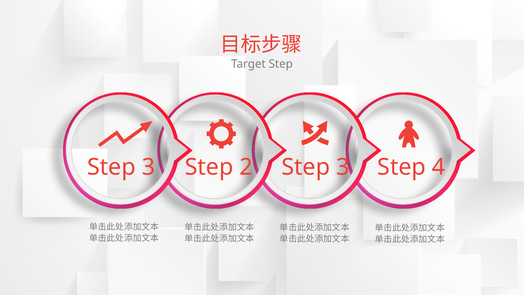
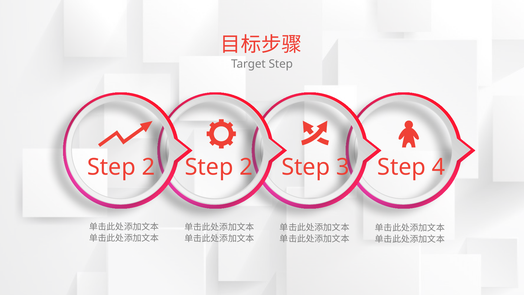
3 at (149, 167): 3 -> 2
